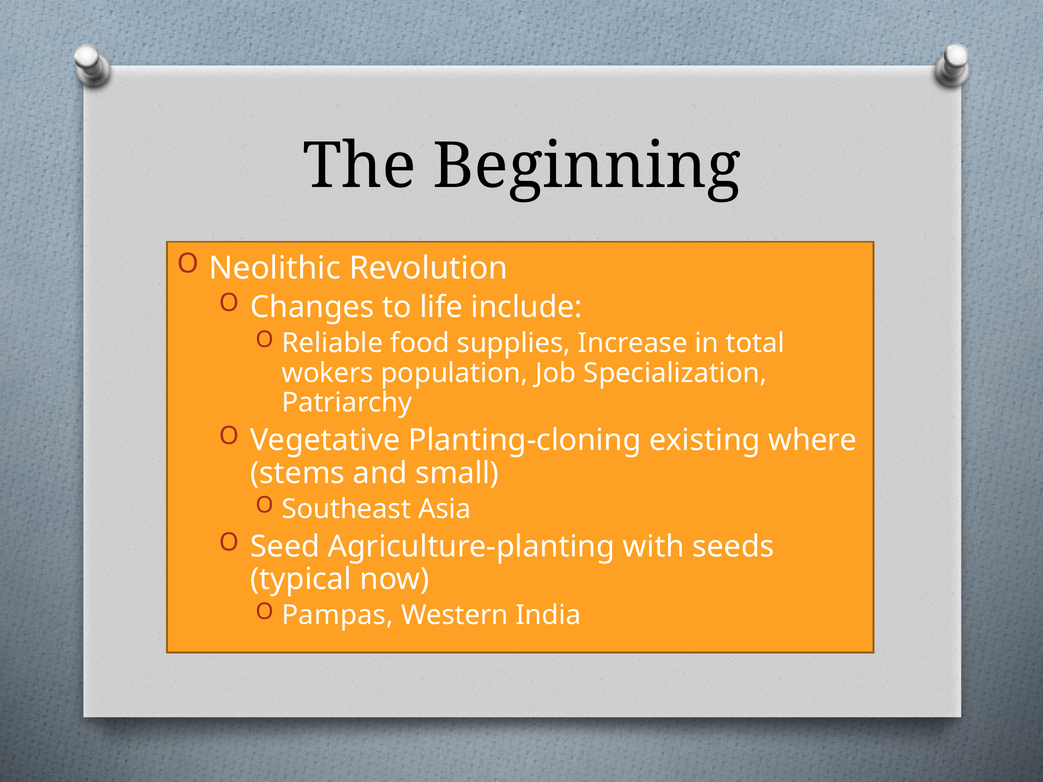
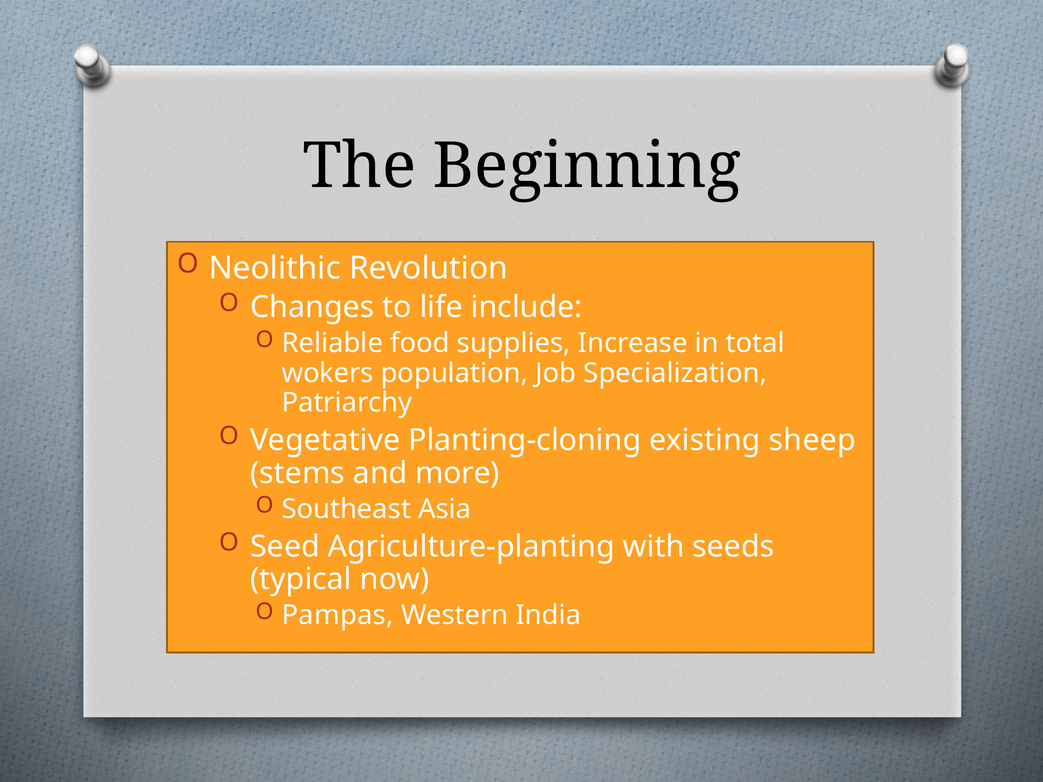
where: where -> sheep
small: small -> more
